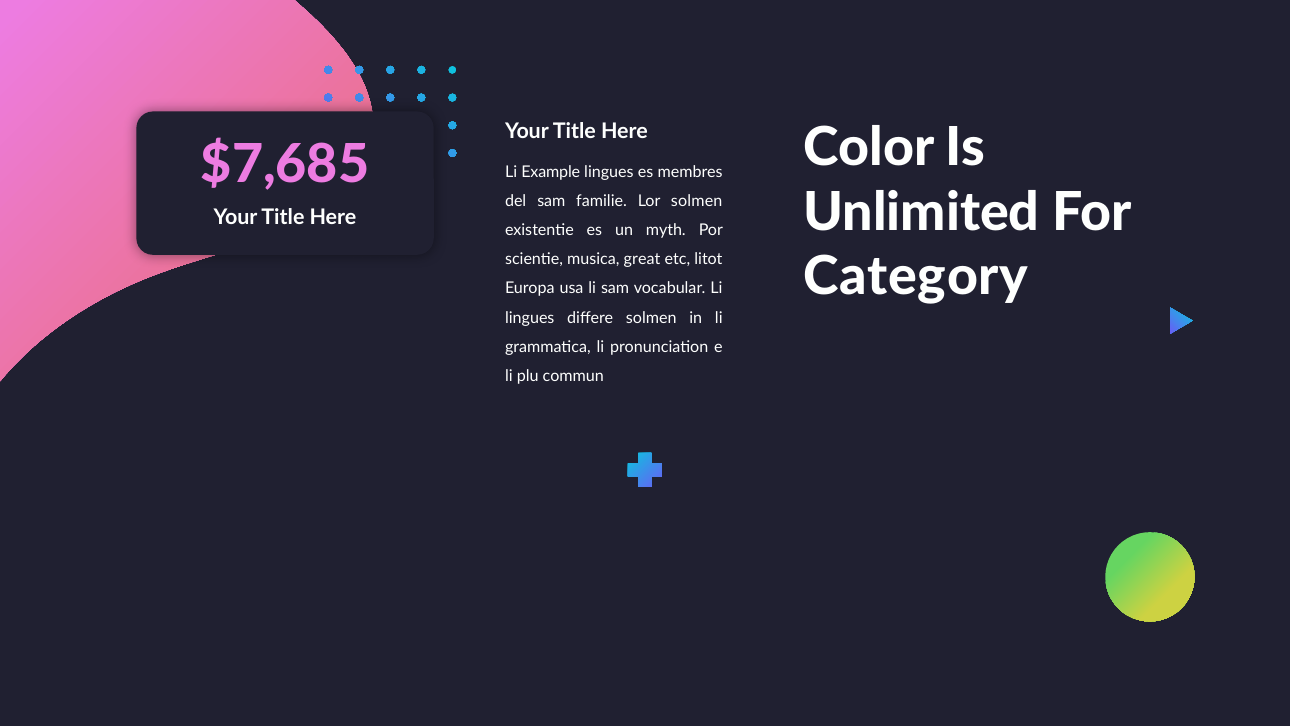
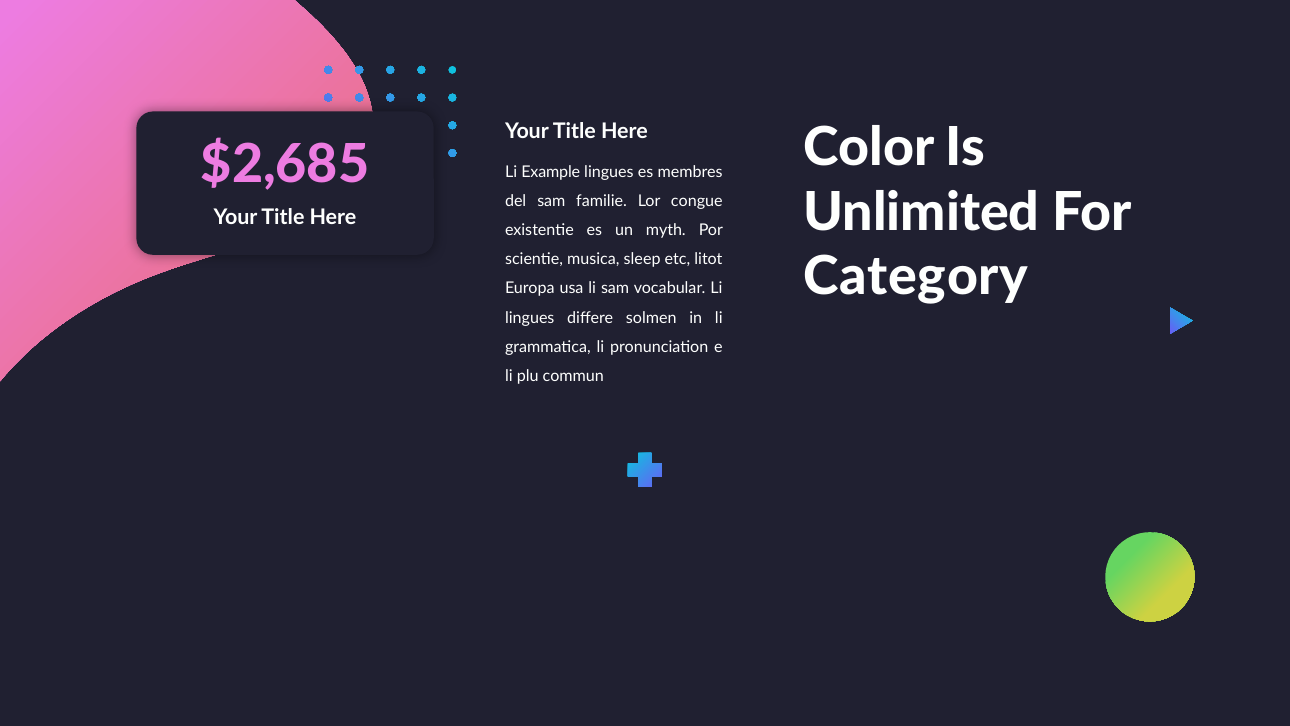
$7,685: $7,685 -> $2,685
Lor solmen: solmen -> congue
great: great -> sleep
